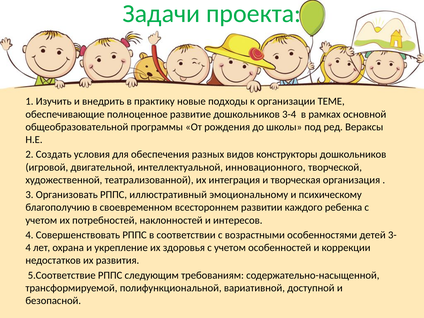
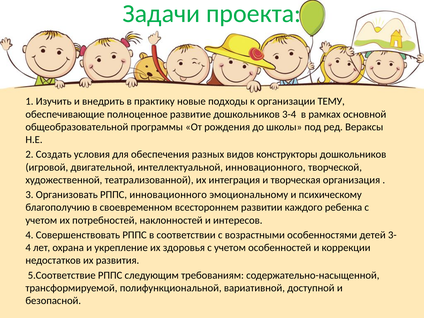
ТЕМЕ: ТЕМЕ -> ТЕМУ
РППС иллюстративный: иллюстративный -> инновационного
